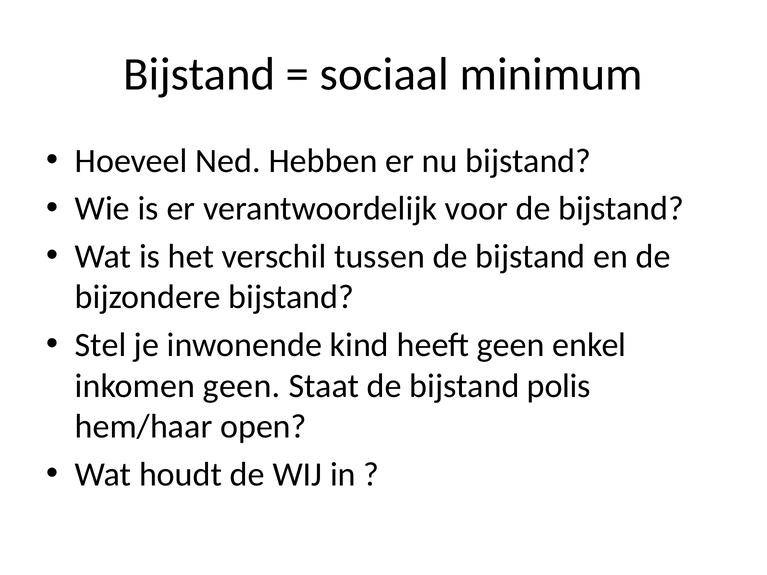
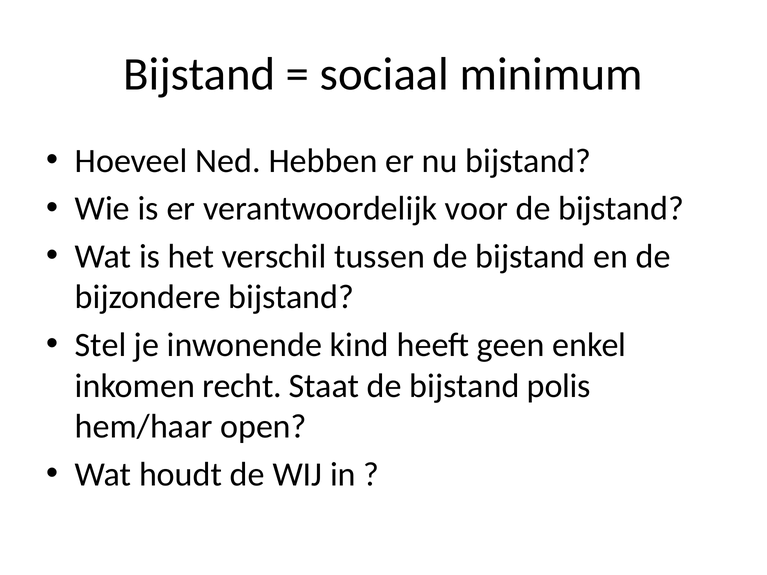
inkomen geen: geen -> recht
